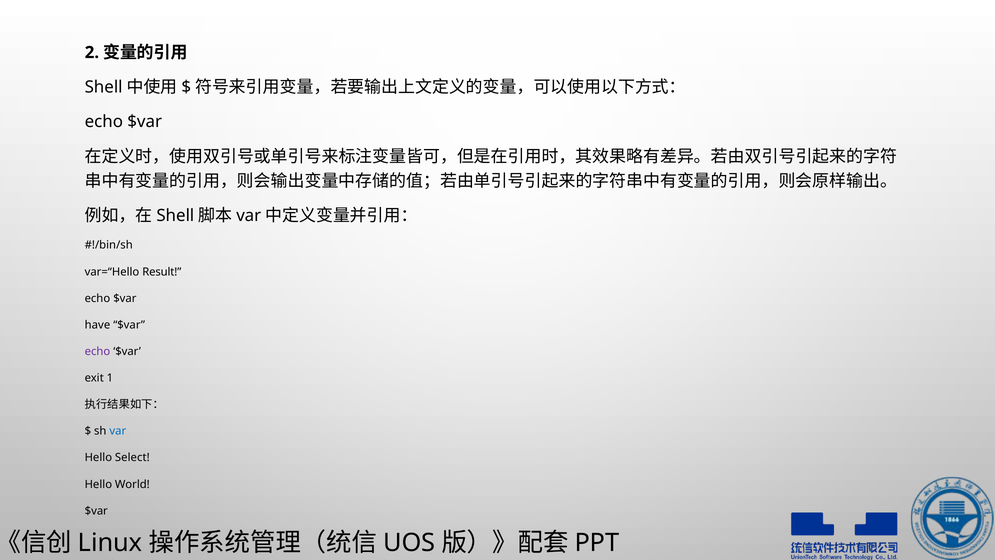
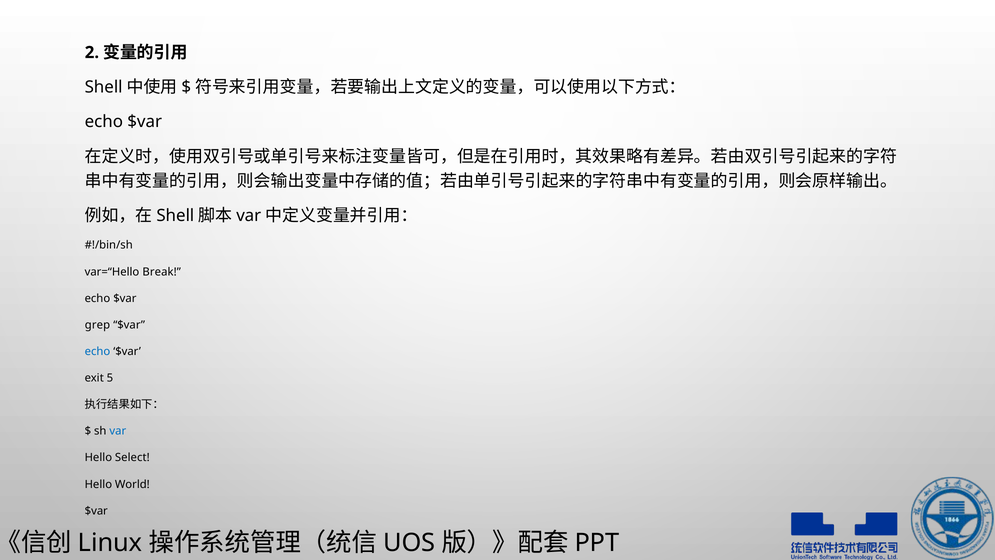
Result: Result -> Break
have: have -> grep
echo at (98, 351) colour: purple -> blue
1: 1 -> 5
